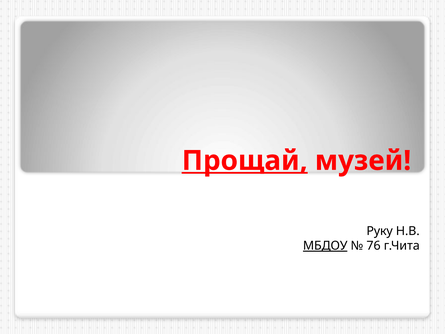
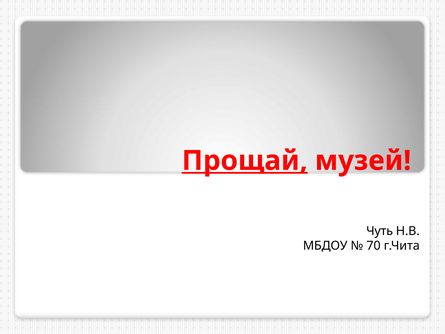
Руку: Руку -> Чуть
МБДОУ underline: present -> none
76: 76 -> 70
